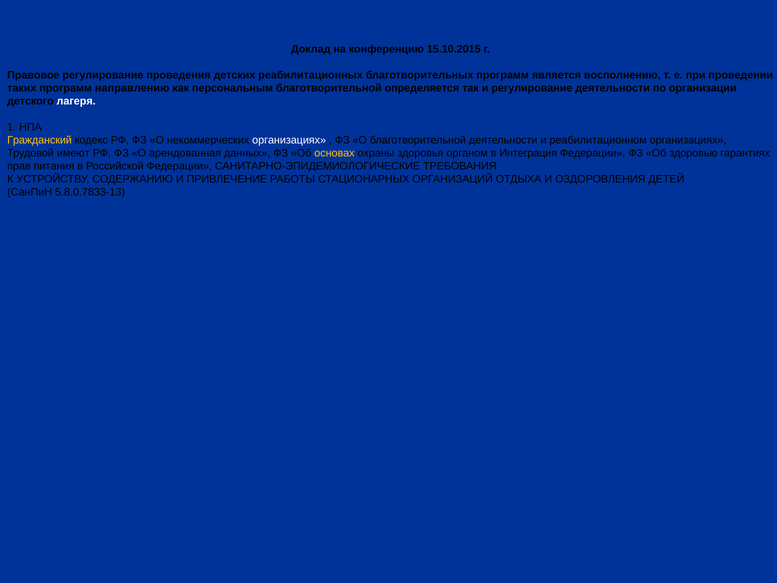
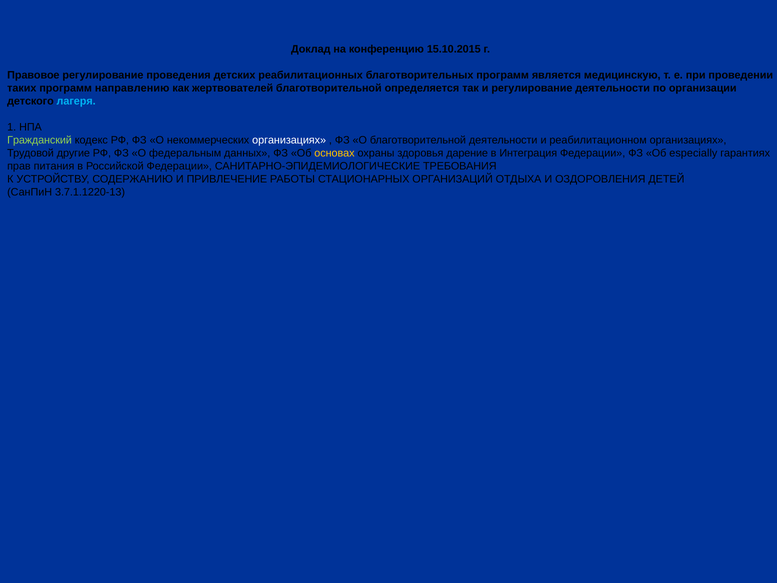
восполнению: восполнению -> медицинскую
персональным: персональным -> жертвователей
лагеря colour: white -> light blue
Гражданский colour: yellow -> light green
имеют: имеют -> другие
арендованная: арендованная -> федеральным
органом: органом -> дарение
здоровью: здоровью -> especially
5.8.0.7833-13: 5.8.0.7833-13 -> 3.7.1.1220-13
